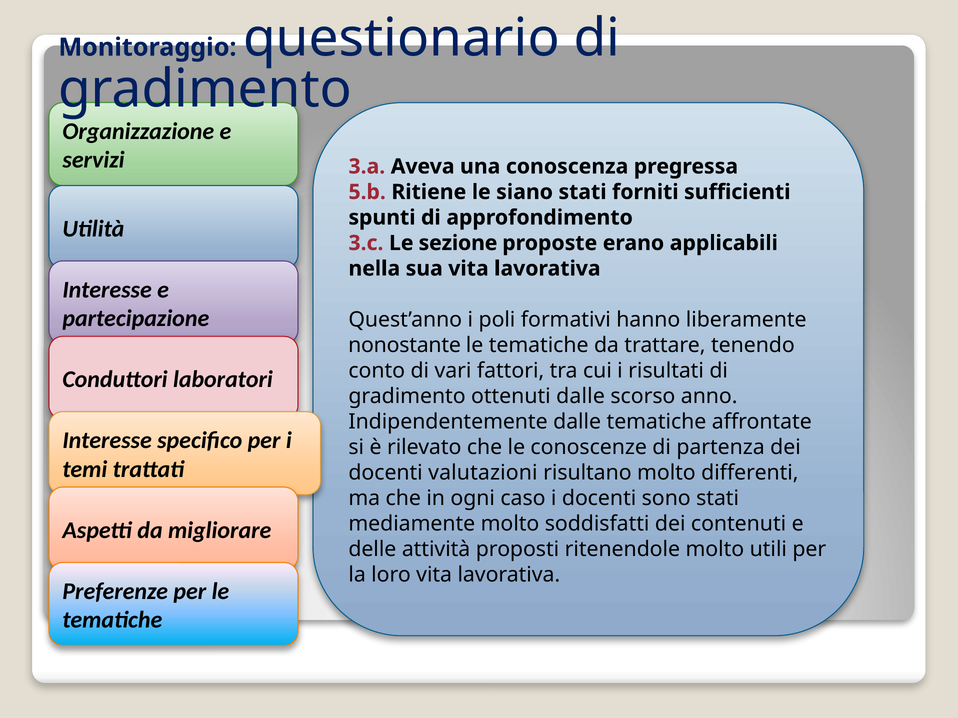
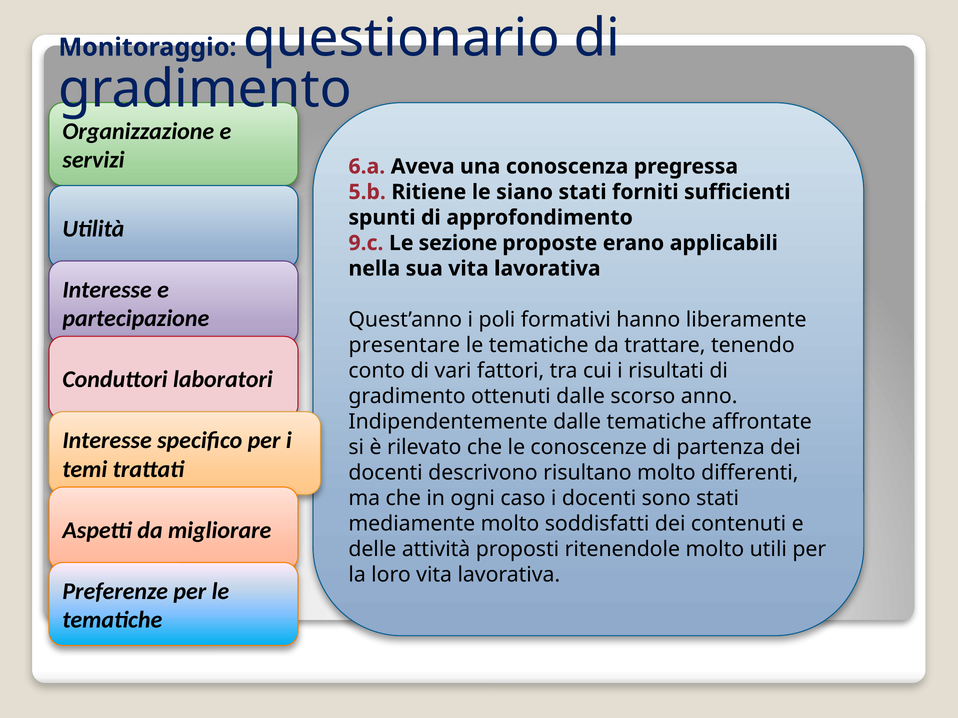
3.a: 3.a -> 6.a
3.c: 3.c -> 9.c
nonostante: nonostante -> presentare
valutazioni: valutazioni -> descrivono
